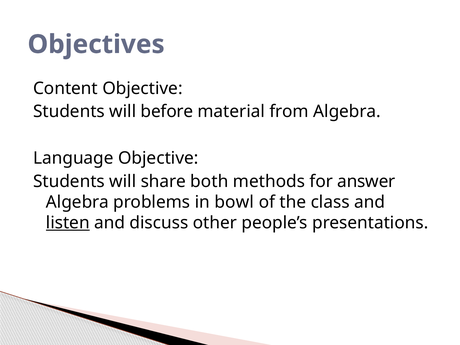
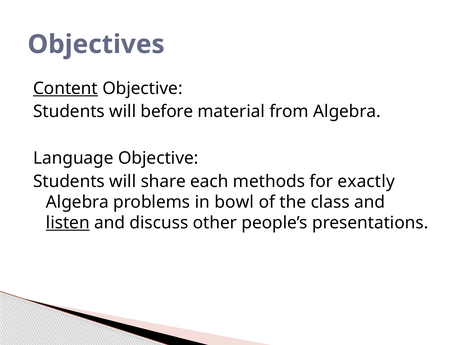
Content underline: none -> present
both: both -> each
answer: answer -> exactly
